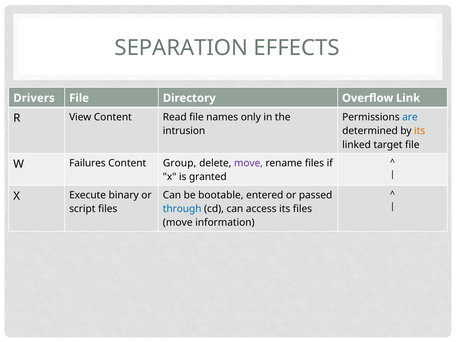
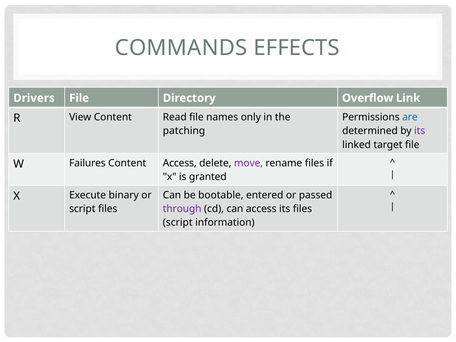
SEPARATION: SEPARATION -> COMMANDS
intrusion: intrusion -> patching
its at (420, 131) colour: orange -> purple
Content Group: Group -> Access
through colour: blue -> purple
move at (178, 223): move -> script
